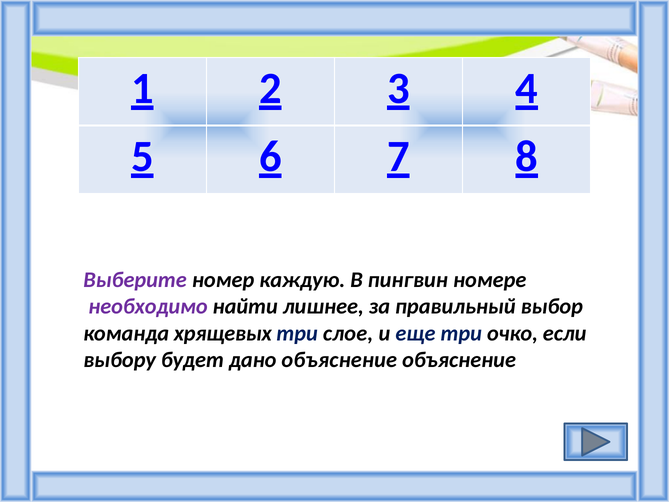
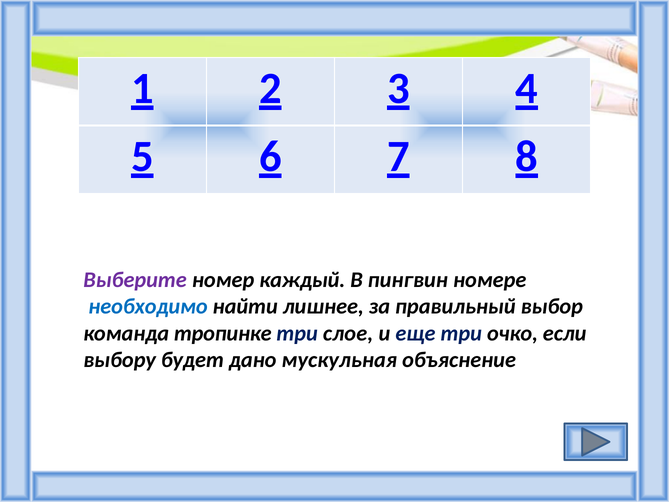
каждую: каждую -> каждый
необходимо colour: purple -> blue
хрящевых: хрящевых -> тропинке
дано объяснение: объяснение -> мускульная
